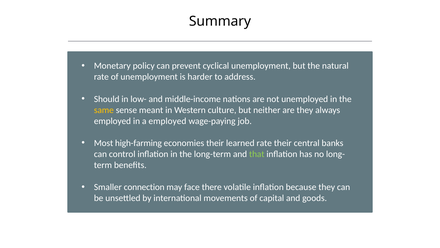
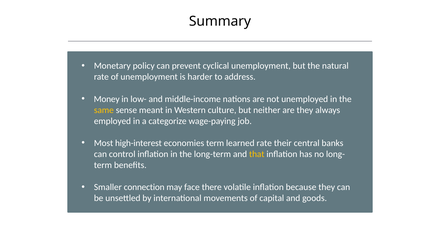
Should: Should -> Money
a employed: employed -> categorize
high-farming: high-farming -> high-interest
economies their: their -> term
that colour: light green -> yellow
